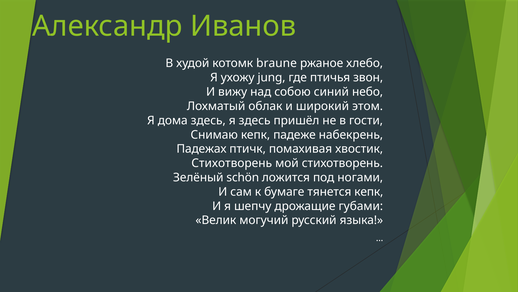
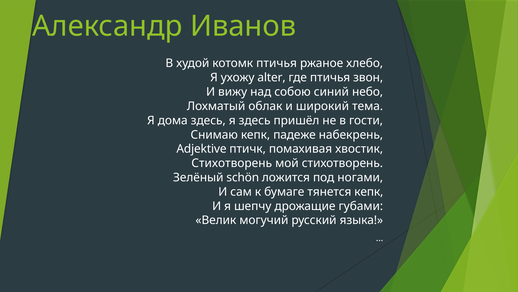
котомк braune: braune -> птичья
jung: jung -> alter
этом: этом -> тема
Падежах: Падежах -> Adjektive
